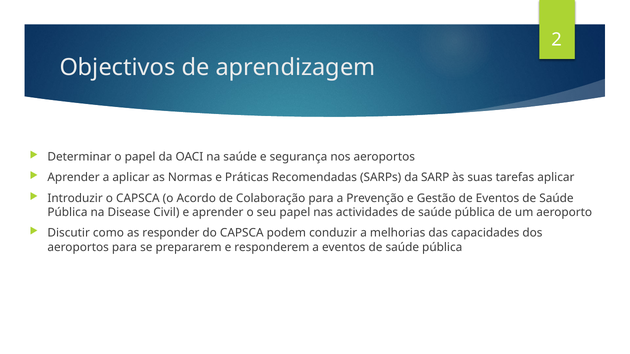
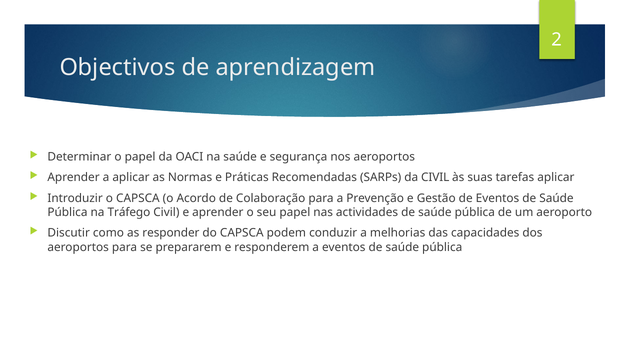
da SARP: SARP -> CIVIL
Disease: Disease -> Tráfego
